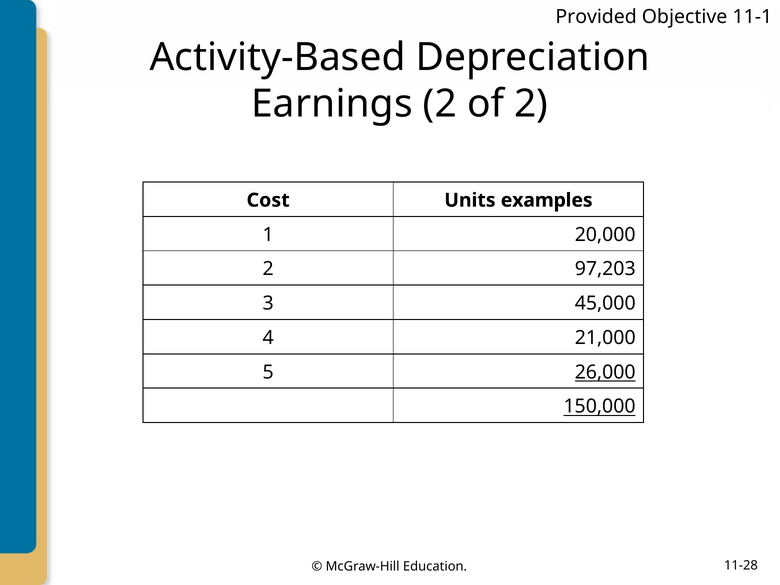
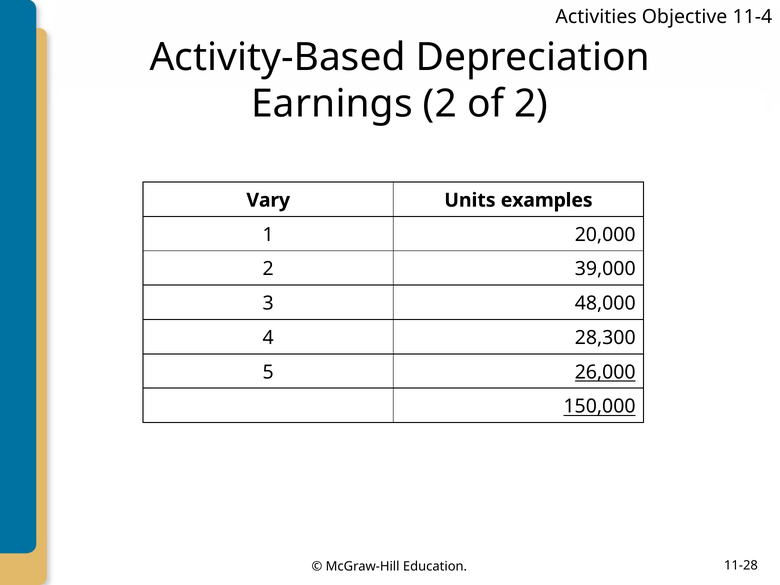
Provided: Provided -> Activities
11-1: 11-1 -> 11-4
Cost: Cost -> Vary
97,203: 97,203 -> 39,000
45,000: 45,000 -> 48,000
21,000: 21,000 -> 28,300
